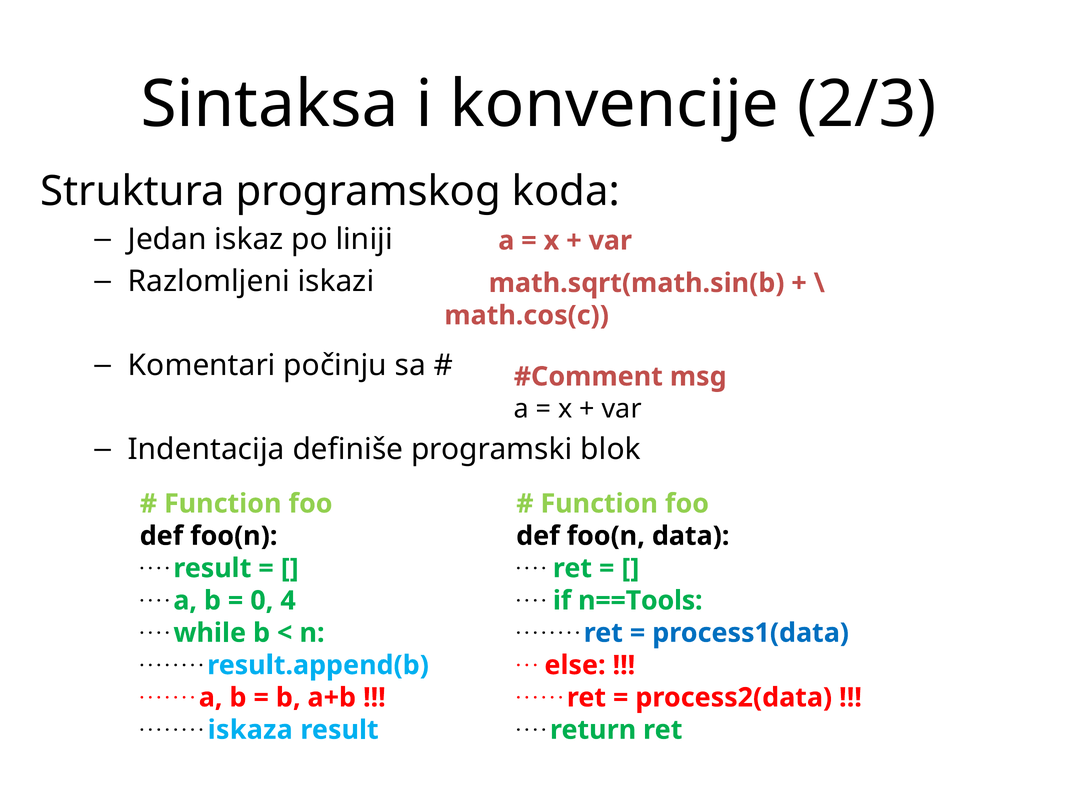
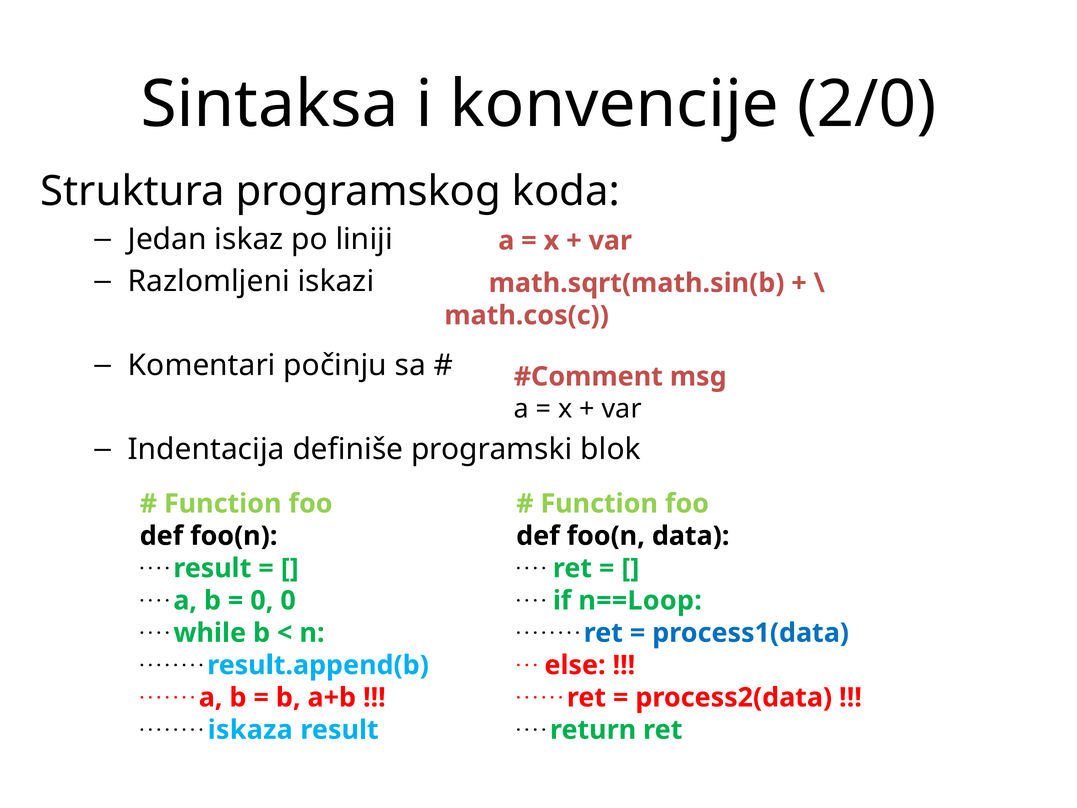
2/3: 2/3 -> 2/0
0 4: 4 -> 0
n==Tools: n==Tools -> n==Loop
